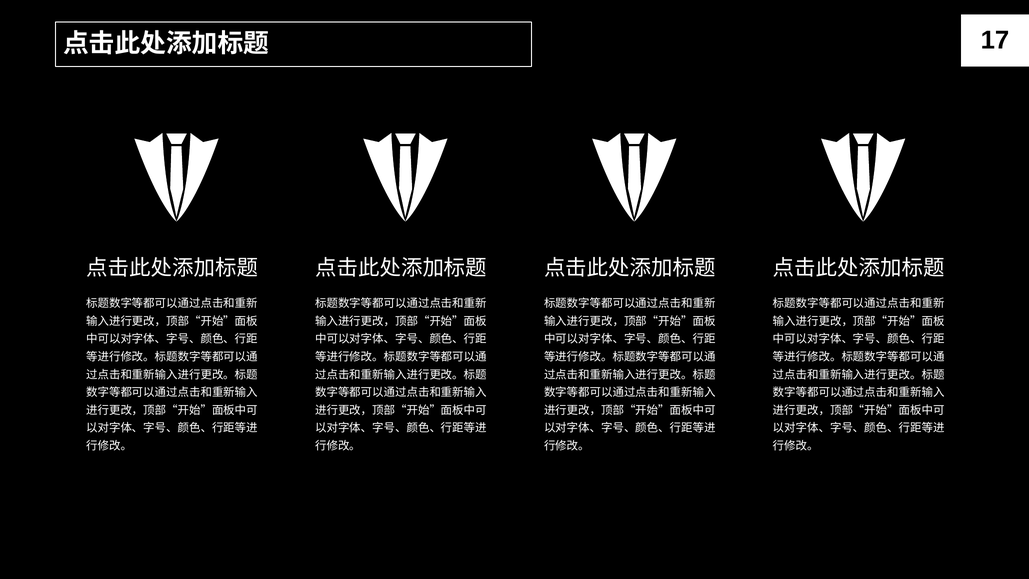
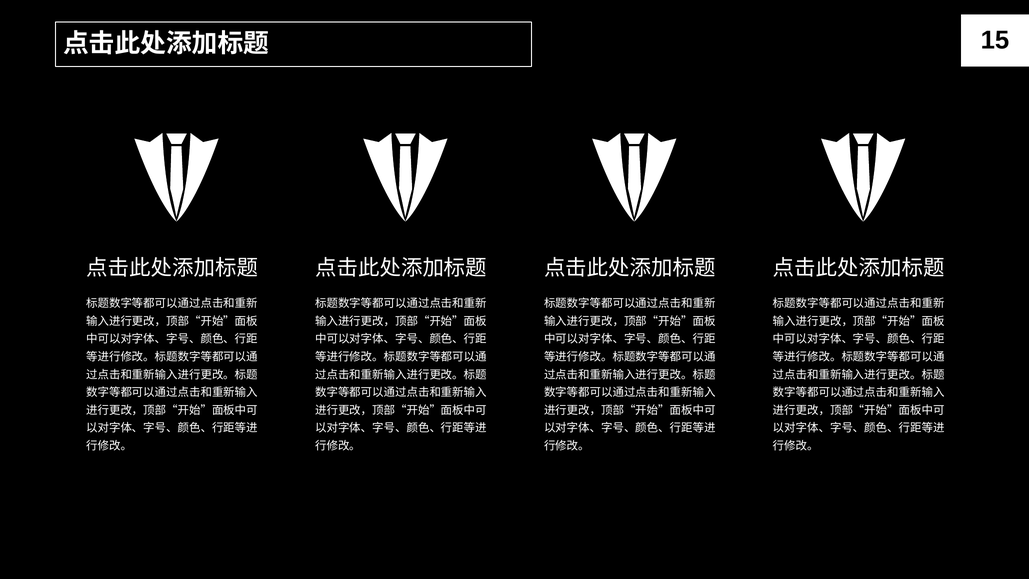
17: 17 -> 15
